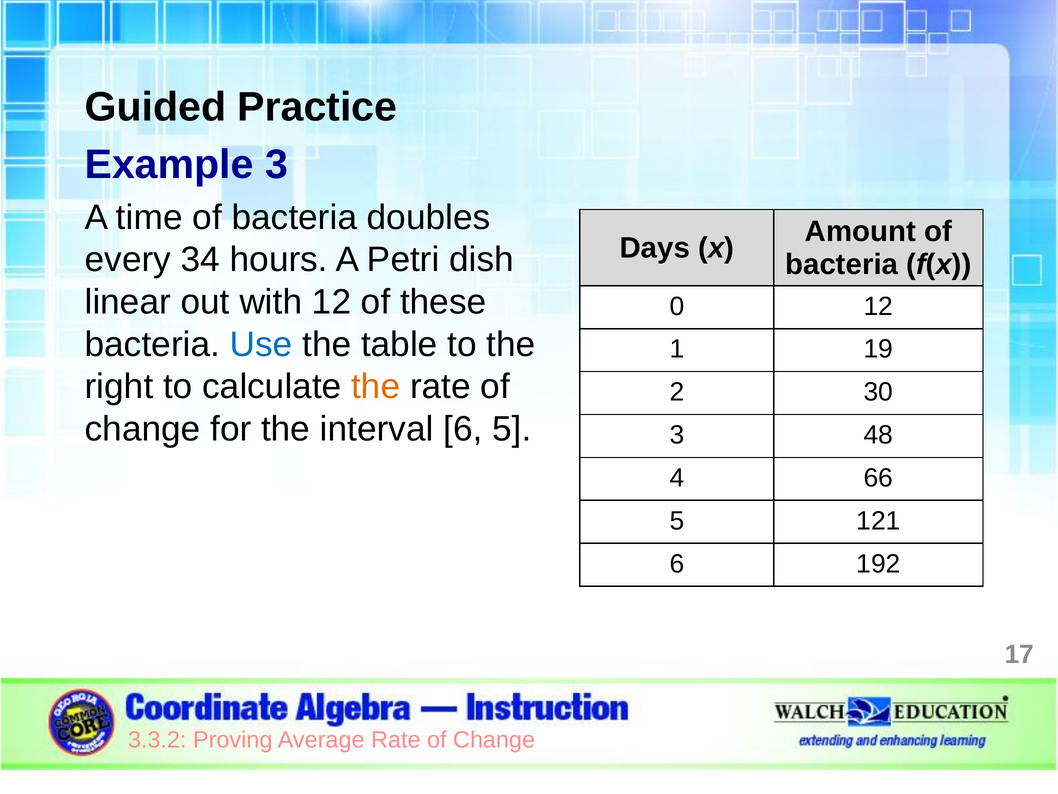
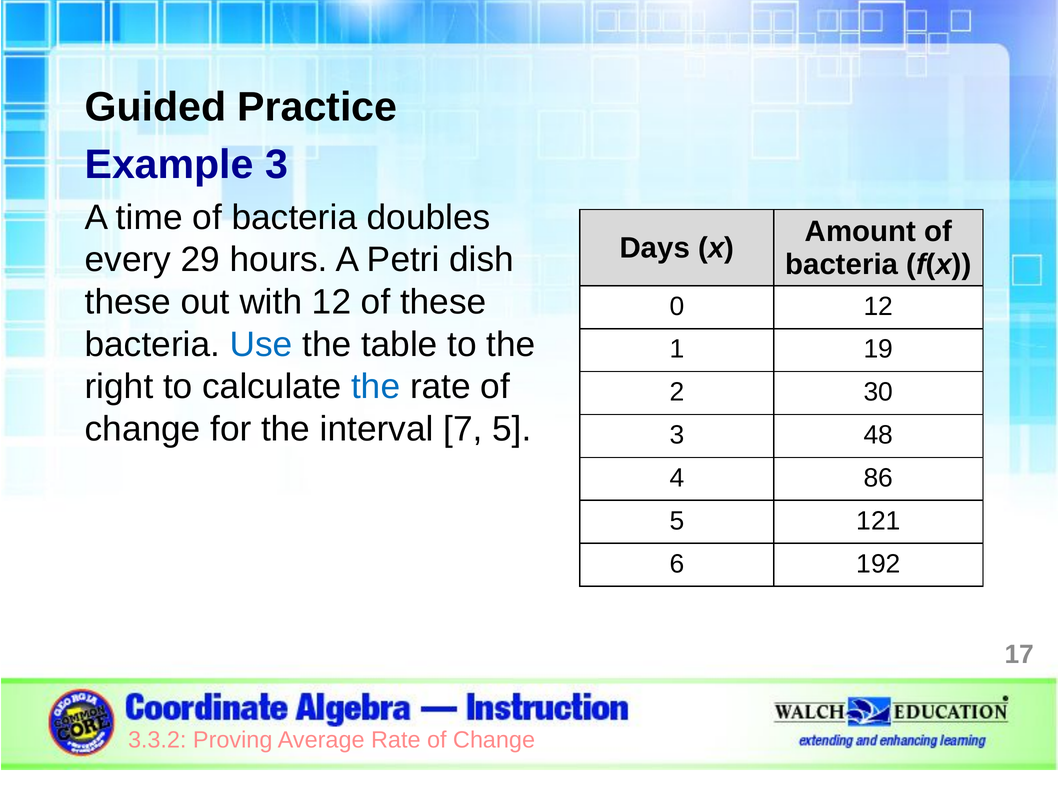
34: 34 -> 29
linear at (128, 302): linear -> these
the at (376, 387) colour: orange -> blue
interval 6: 6 -> 7
66: 66 -> 86
